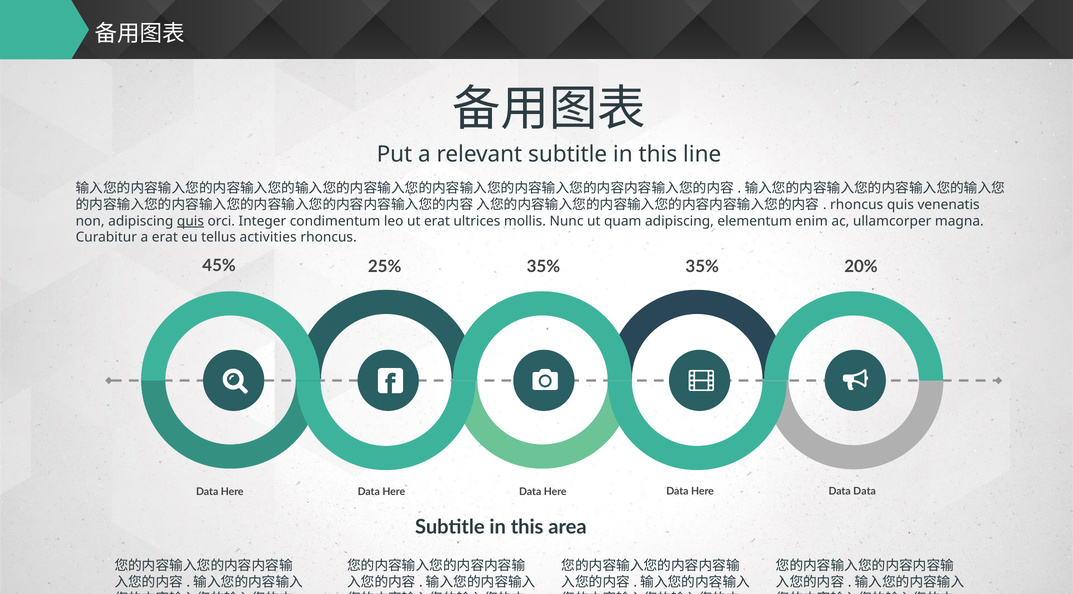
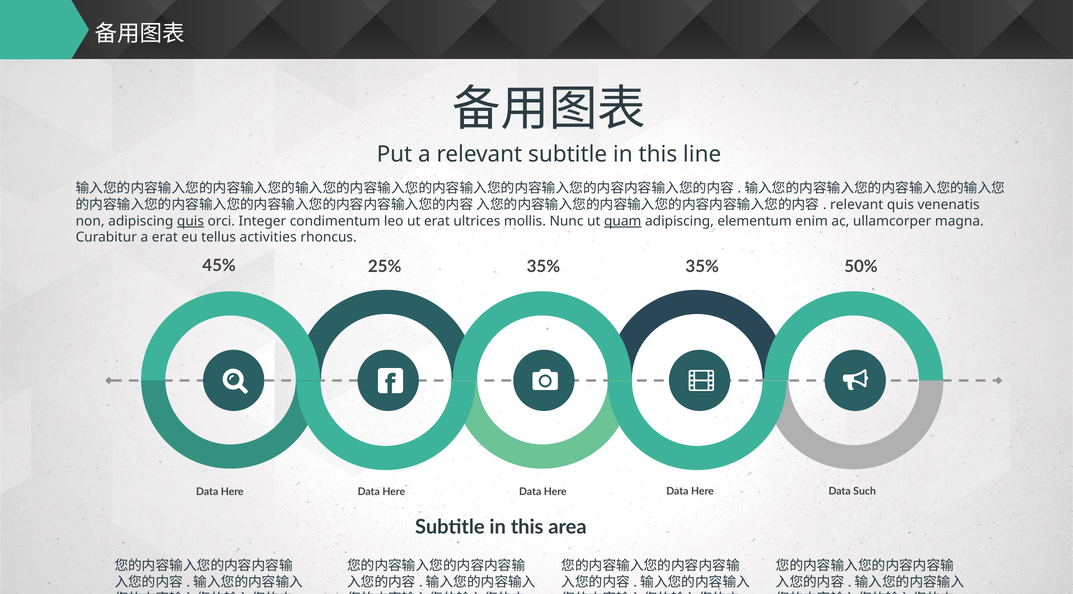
rhoncus at (857, 204): rhoncus -> relevant
quam underline: none -> present
20%: 20% -> 50%
Data Data: Data -> Such
